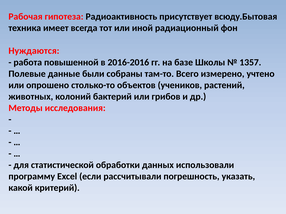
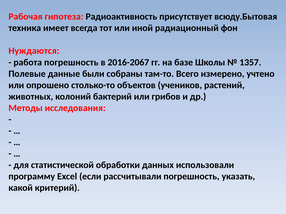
работа повышенной: повышенной -> погрешность
2016-2016: 2016-2016 -> 2016-2067
